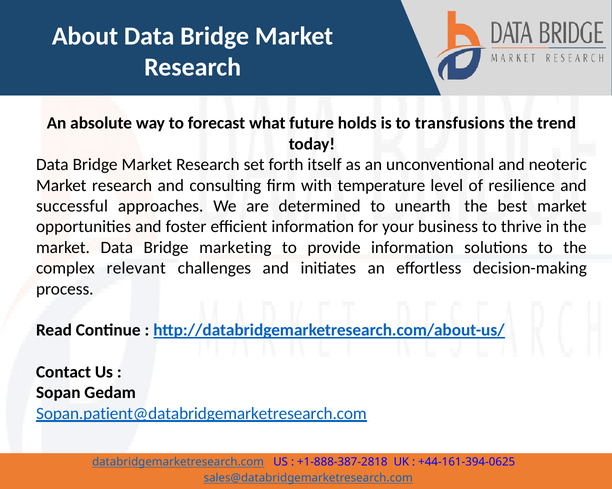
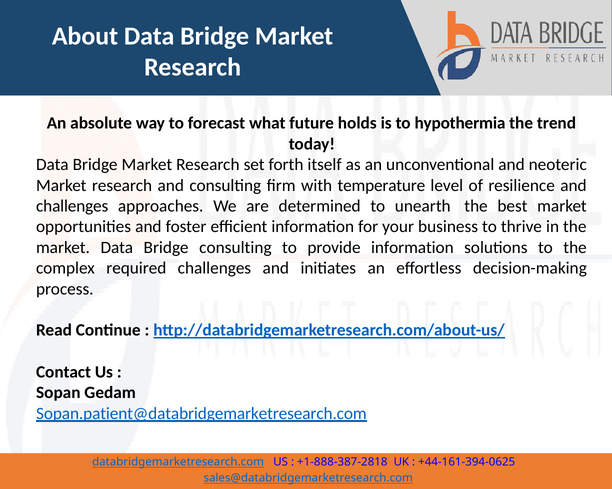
transfusions: transfusions -> hypothermia
successful at (72, 206): successful -> challenges
Bridge marketing: marketing -> consulting
relevant: relevant -> required
